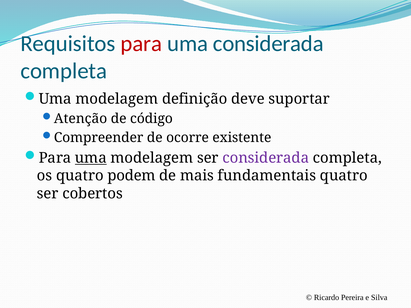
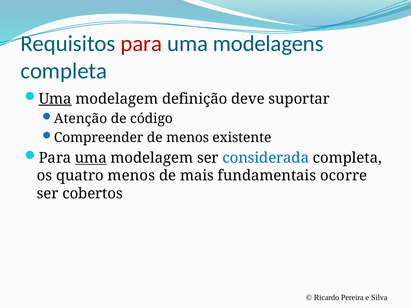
uma considerada: considerada -> modelagens
Uma at (55, 99) underline: none -> present
de ocorre: ocorre -> menos
considerada at (266, 158) colour: purple -> blue
quatro podem: podem -> menos
fundamentais quatro: quatro -> ocorre
